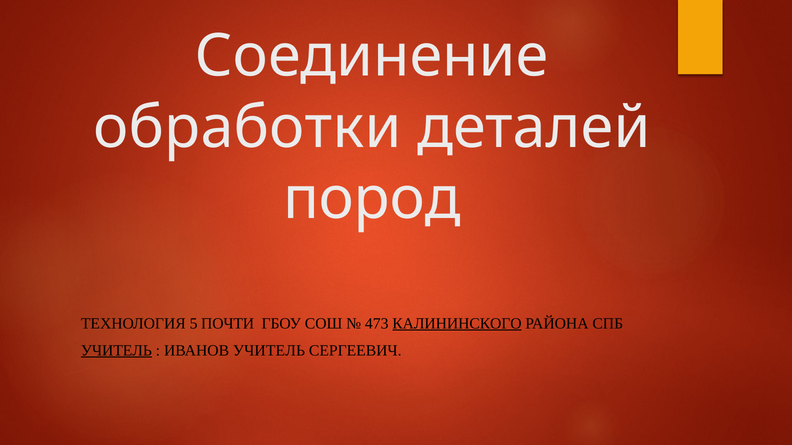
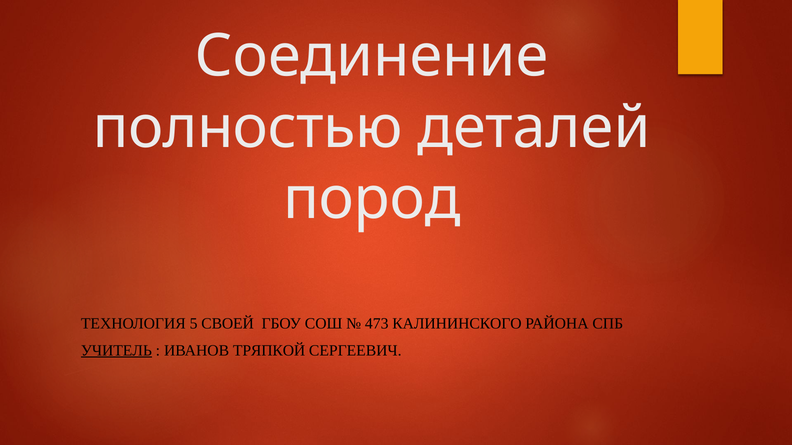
обработки: обработки -> полностью
ПОЧТИ: ПОЧТИ -> СВОЕЙ
КАЛИНИНСКОГО underline: present -> none
ИВАНОВ УЧИТЕЛЬ: УЧИТЕЛЬ -> ТРЯПКОЙ
